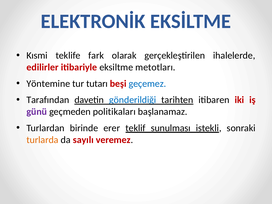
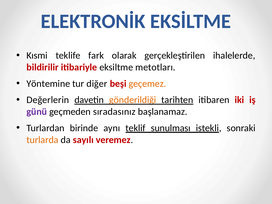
edilirler: edilirler -> bildirilir
tutarı: tutarı -> diğer
geçemez colour: blue -> orange
Tarafından: Tarafından -> Değerlerin
gönderildiği colour: blue -> orange
politikaları: politikaları -> sıradasınız
erer: erer -> aynı
